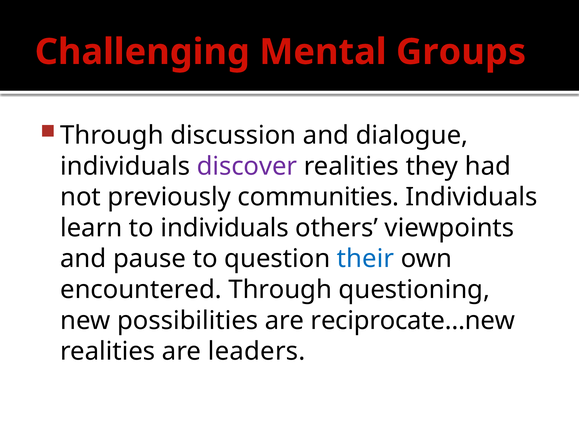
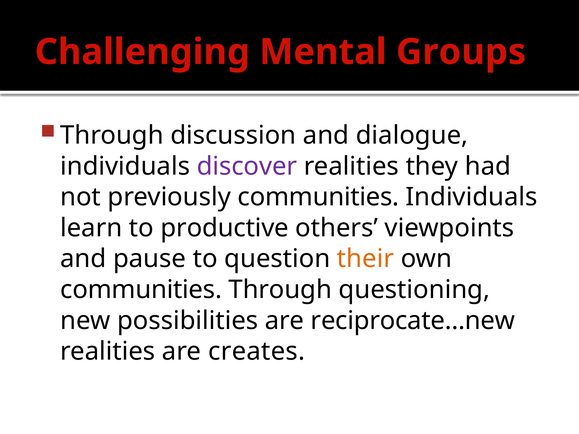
to individuals: individuals -> productive
their colour: blue -> orange
encountered at (141, 290): encountered -> communities
leaders: leaders -> creates
